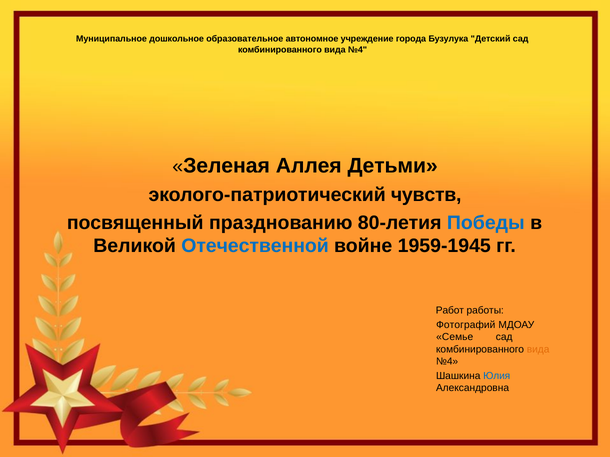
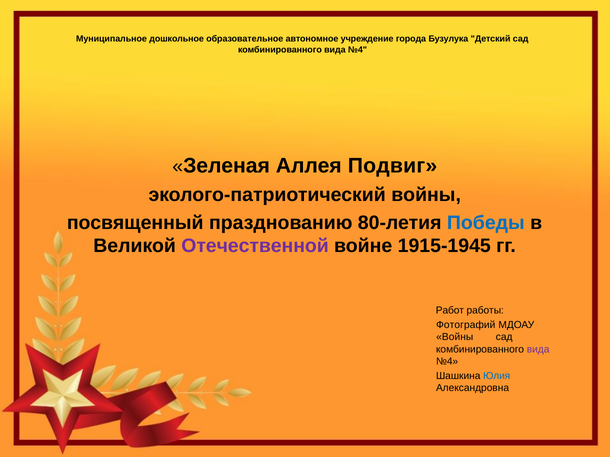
Детьми: Детьми -> Подвиг
эколого-патриотический чувств: чувств -> войны
Отечественной colour: blue -> purple
1959-1945: 1959-1945 -> 1915-1945
Семье at (455, 337): Семье -> Войны
вида at (538, 350) colour: orange -> purple
